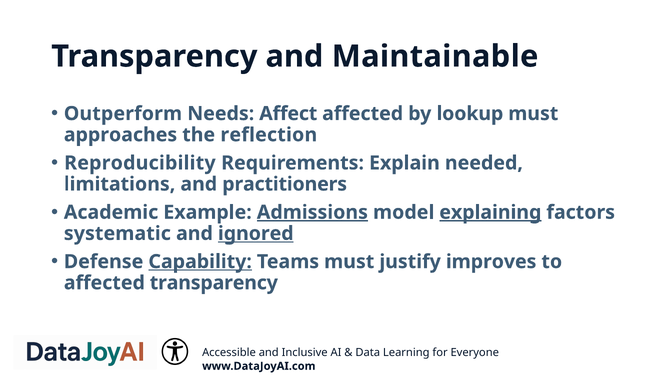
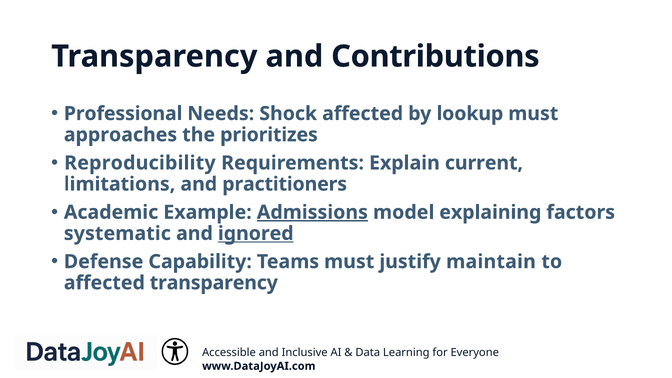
Maintainable: Maintainable -> Contributions
Outperform: Outperform -> Professional
Affect: Affect -> Shock
reflection: reflection -> prioritizes
needed: needed -> current
explaining underline: present -> none
Capability underline: present -> none
improves: improves -> maintain
